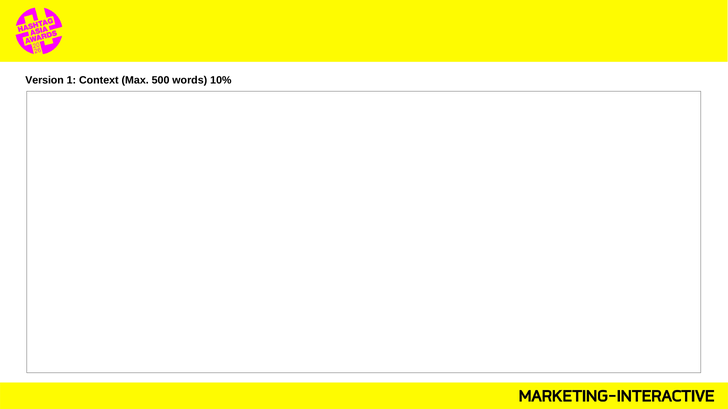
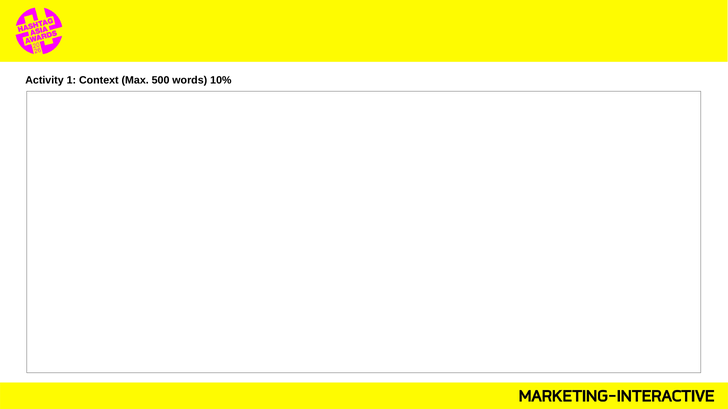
Version: Version -> Activity
